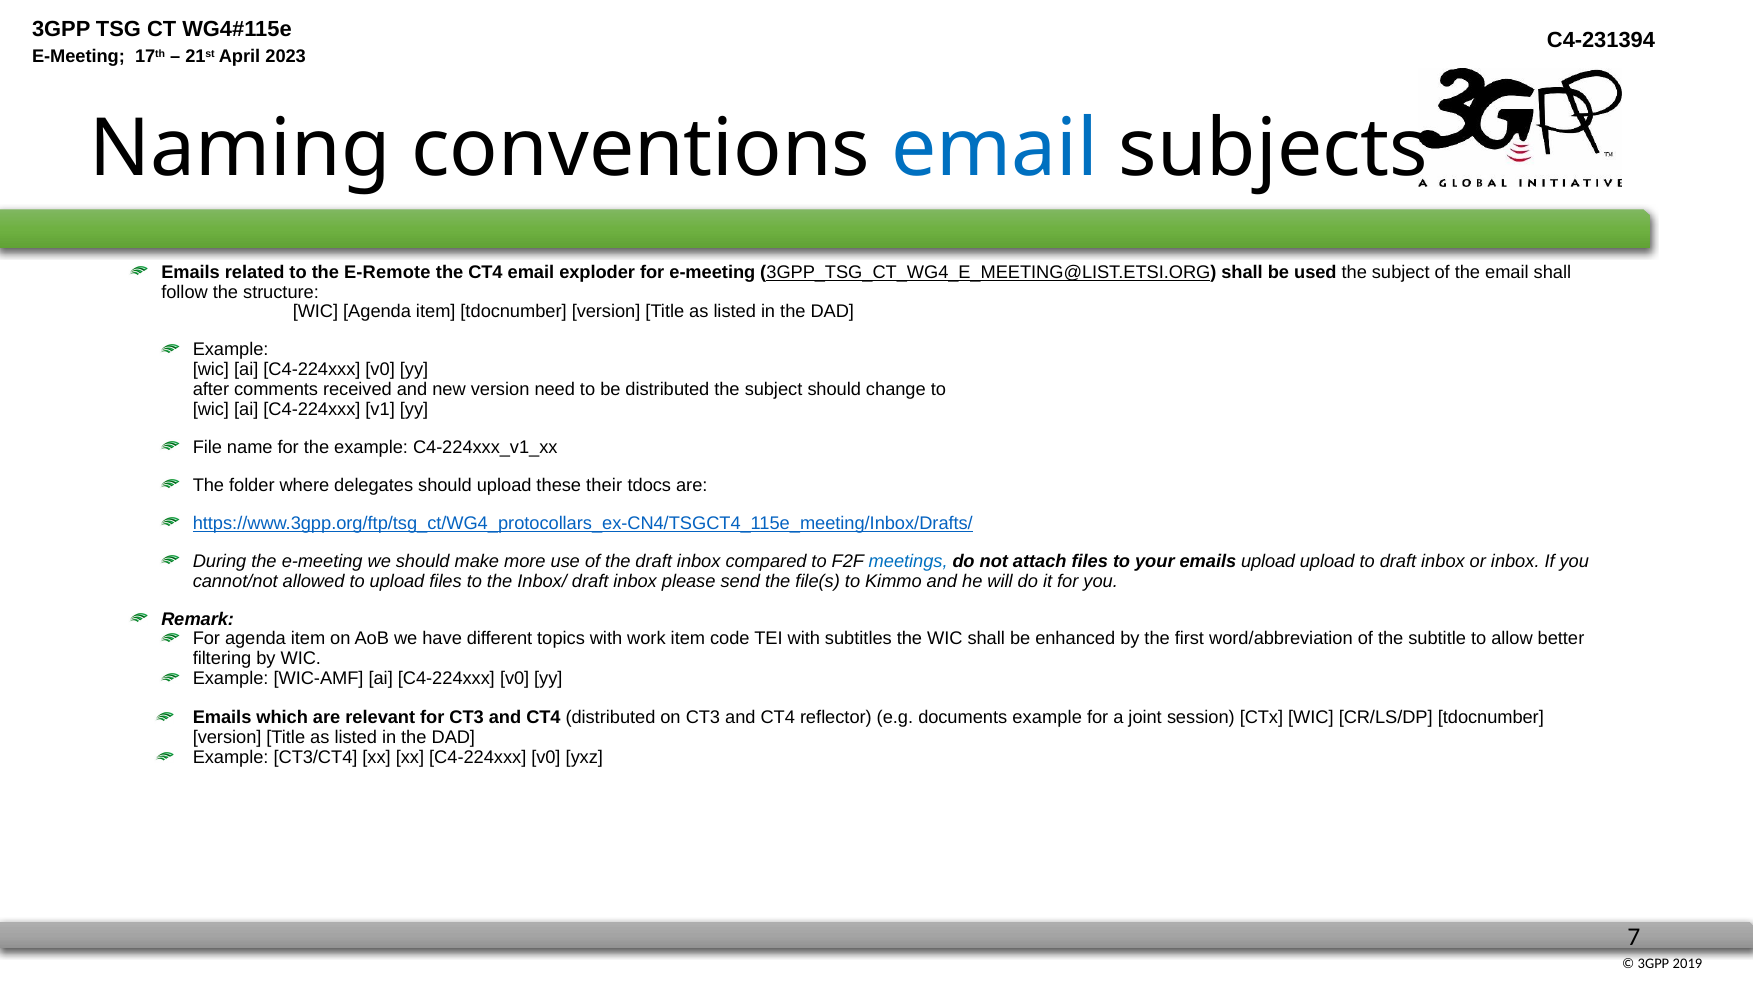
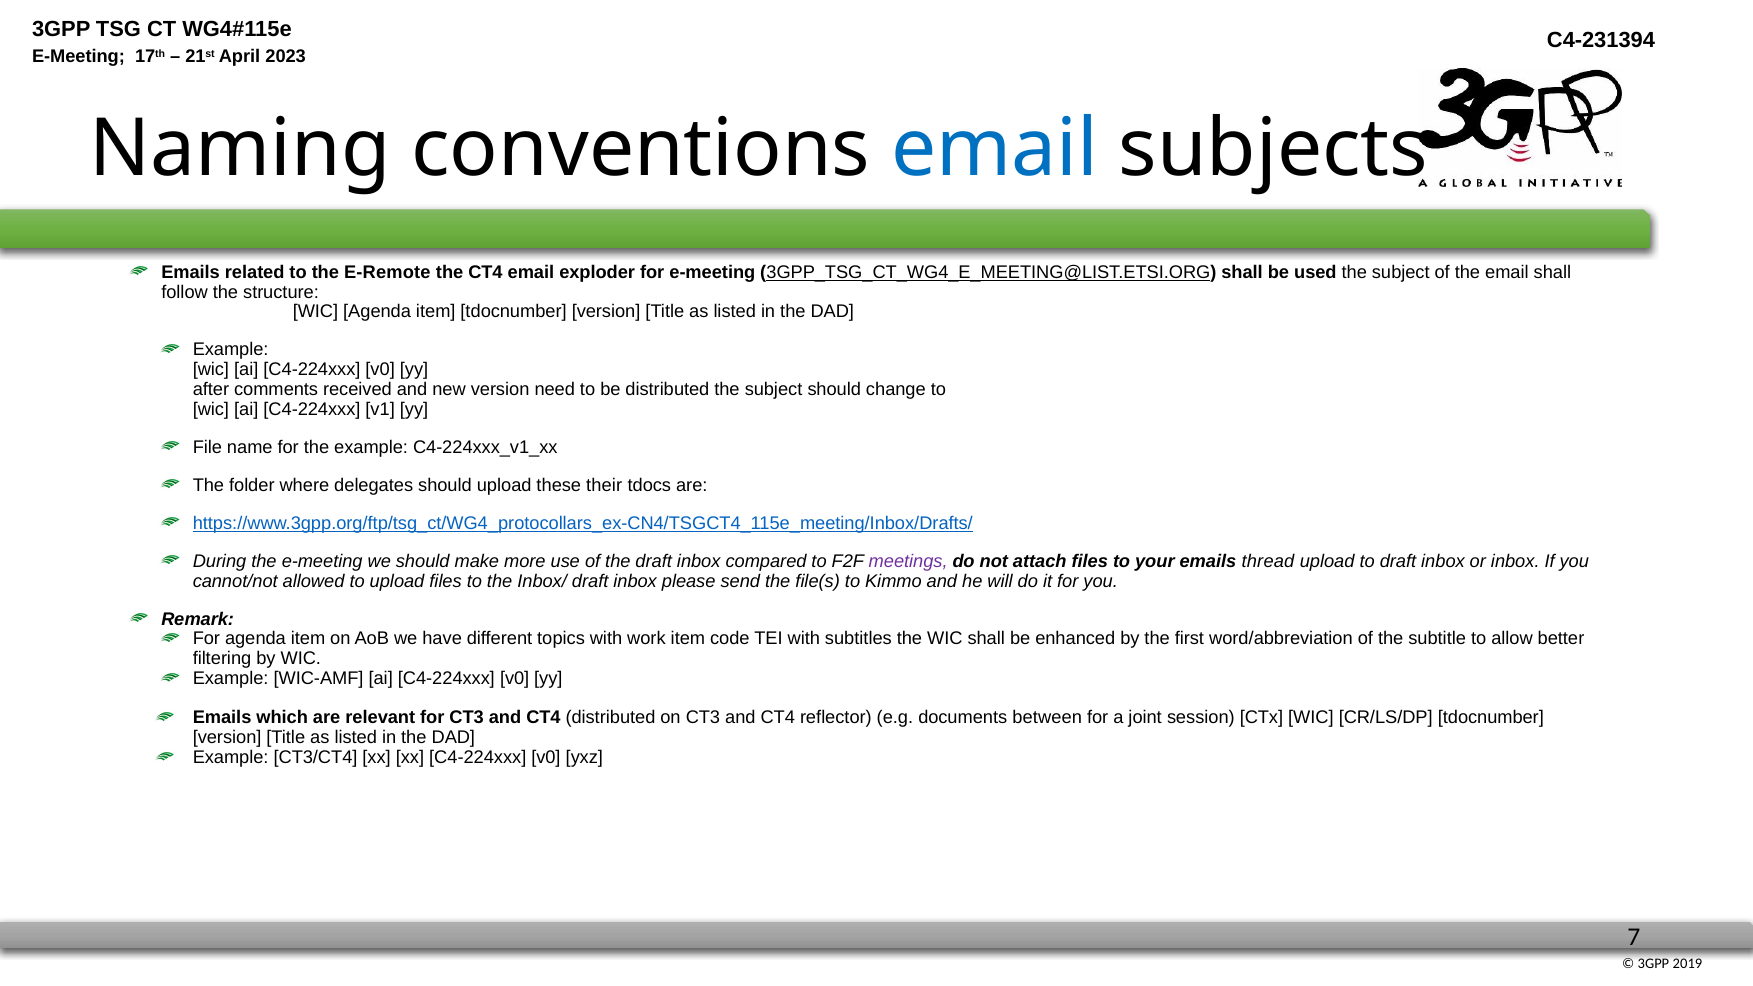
meetings colour: blue -> purple
emails upload: upload -> thread
documents example: example -> between
